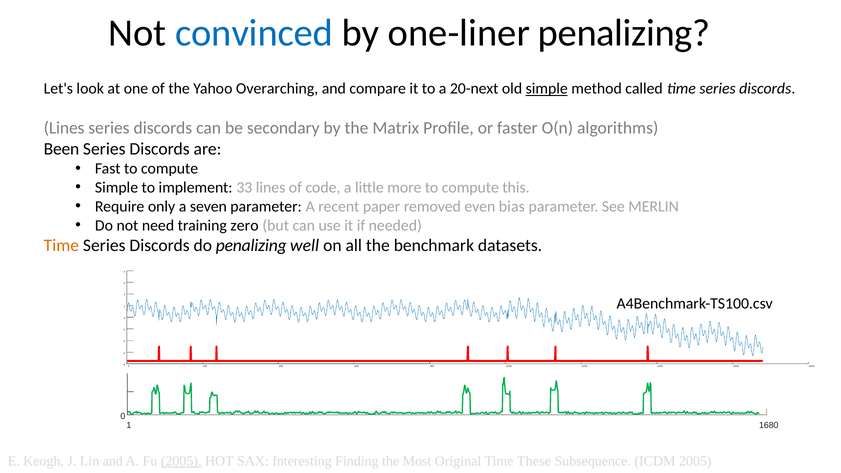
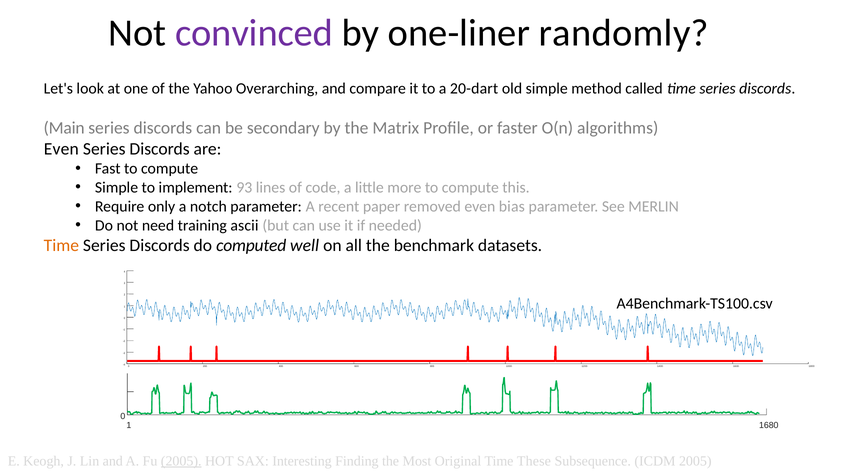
convinced colour: blue -> purple
one-liner penalizing: penalizing -> randomly
20-next: 20-next -> 20-dart
simple at (547, 89) underline: present -> none
Lines at (64, 128): Lines -> Main
Been at (61, 149): Been -> Even
33: 33 -> 93
seven: seven -> notch
zero: zero -> ascii
do penalizing: penalizing -> computed
